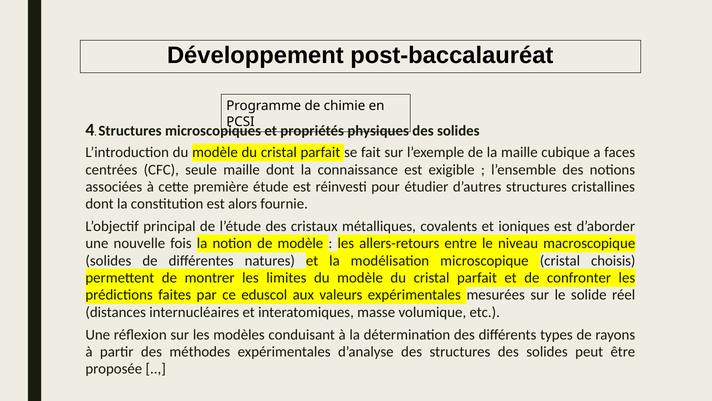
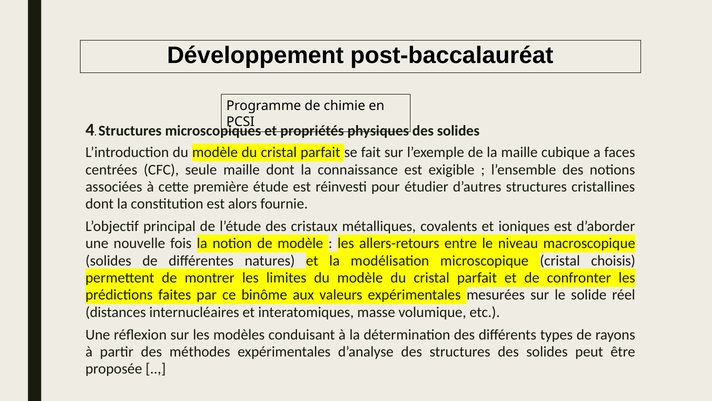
eduscol: eduscol -> binôme
